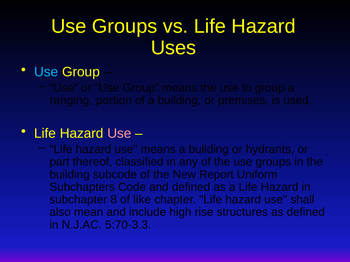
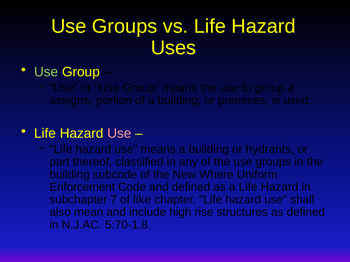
Use at (46, 72) colour: light blue -> light green
ranging: ranging -> assigns
Report: Report -> Where
Subchapters: Subchapters -> Enforcement
8: 8 -> 7
5:70-3.3: 5:70-3.3 -> 5:70-1.8
